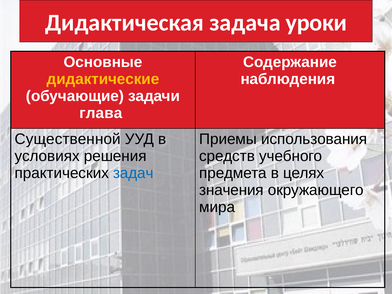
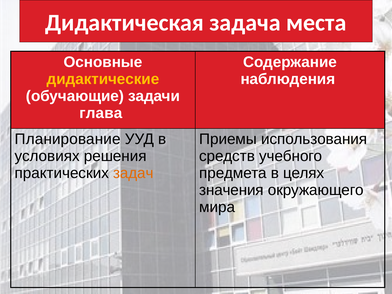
уроки: уроки -> места
Существенной: Существенной -> Планирование
задач colour: blue -> orange
